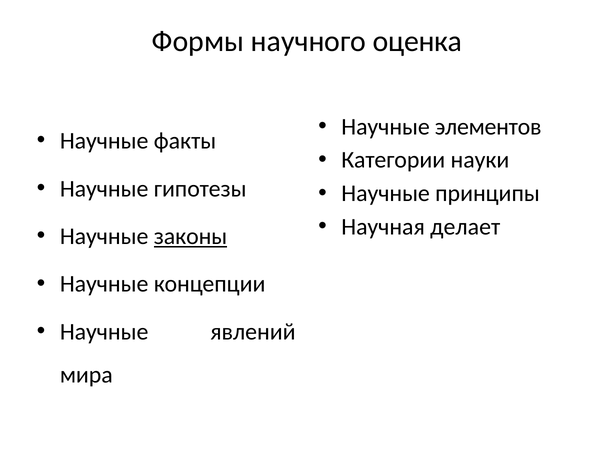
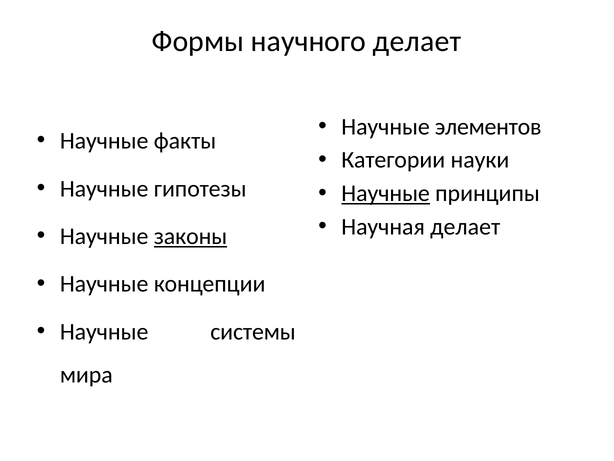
научного оценка: оценка -> делает
Научные at (386, 193) underline: none -> present
явлений: явлений -> системы
